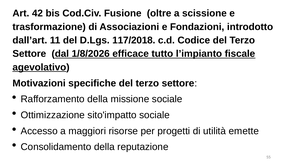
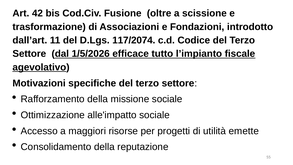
117/2018: 117/2018 -> 117/2074
1/8/2026: 1/8/2026 -> 1/5/2026
sito'impatto: sito'impatto -> alle'impatto
